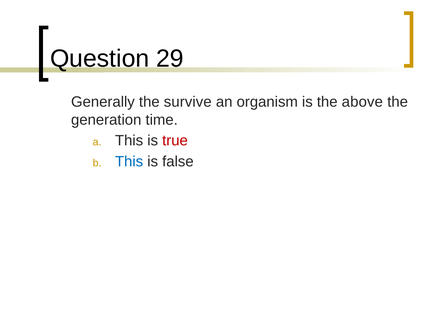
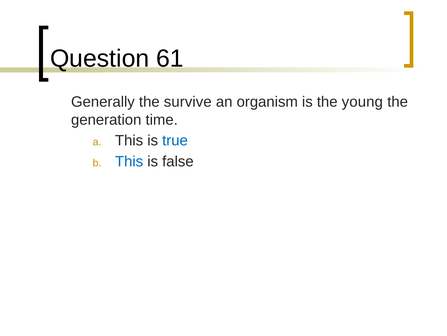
29: 29 -> 61
above: above -> young
true colour: red -> blue
